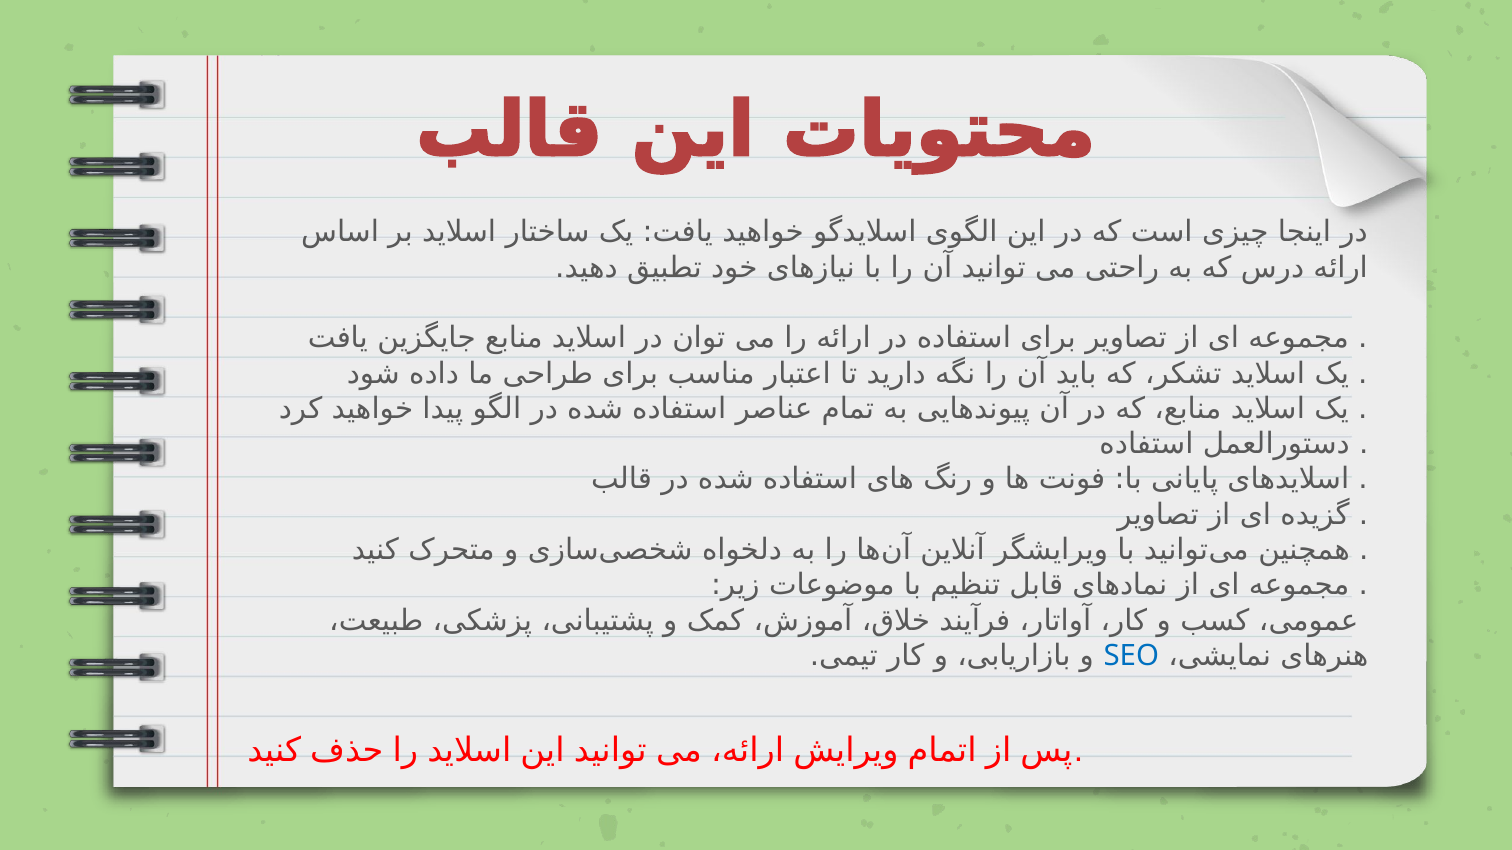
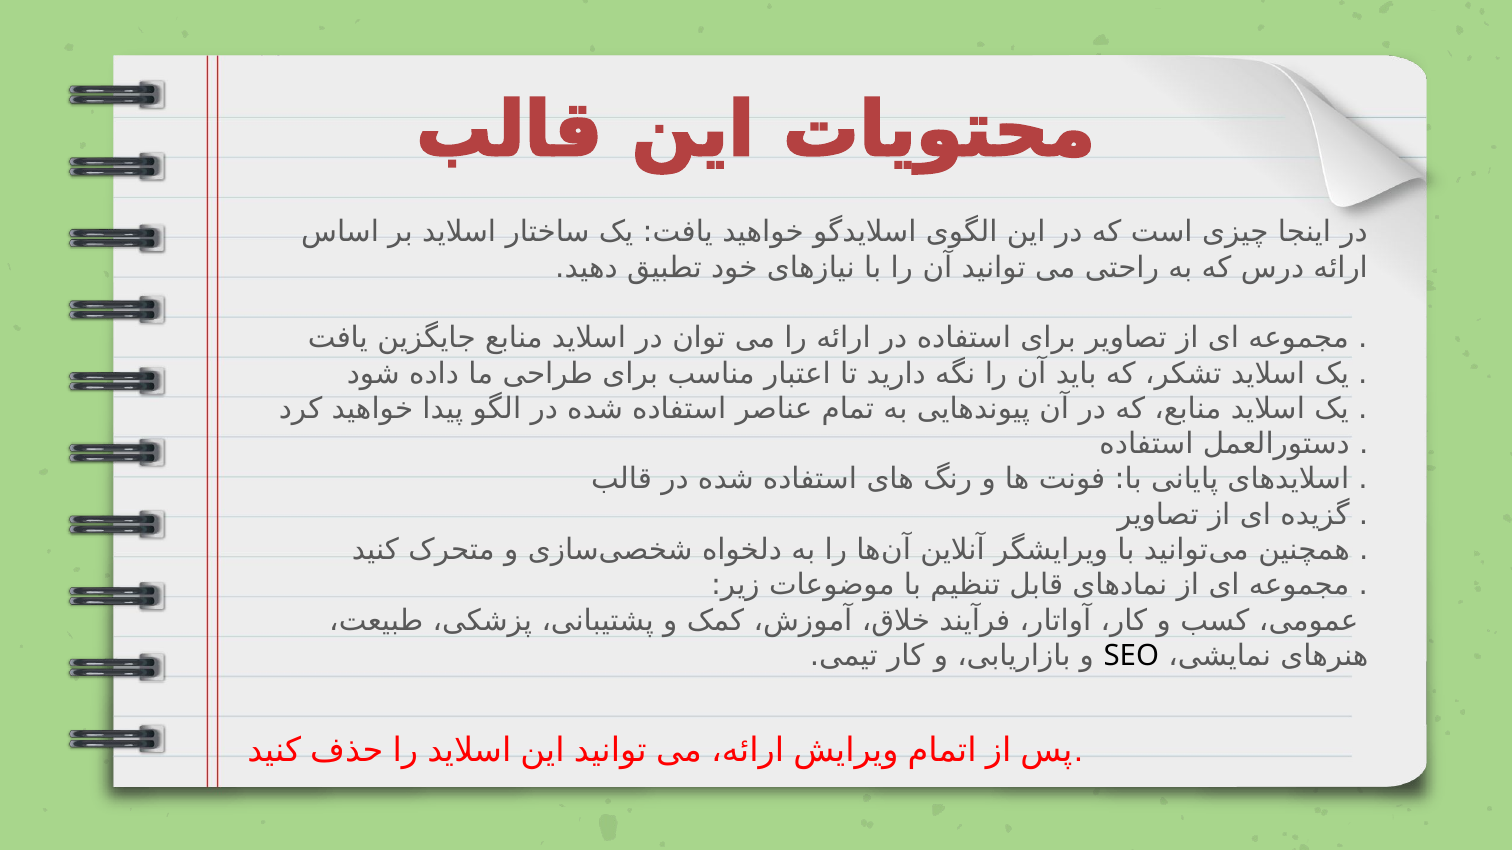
SEO colour: blue -> black
